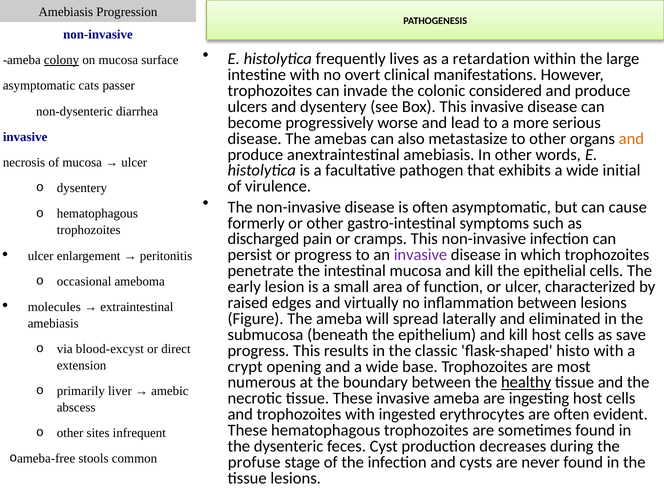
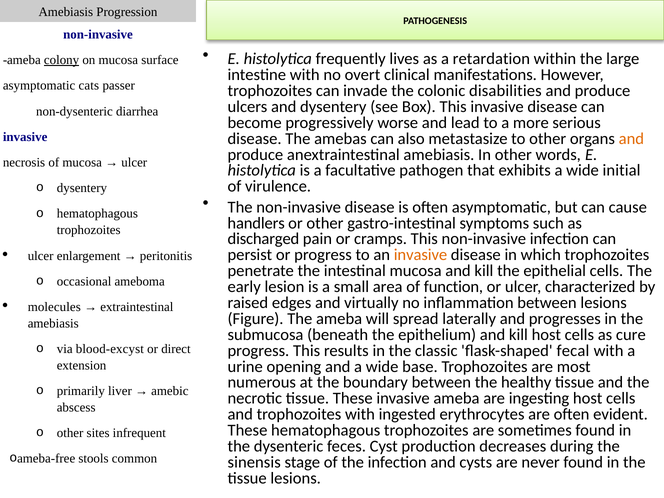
considered: considered -> disabilities
formerly: formerly -> handlers
invasive at (420, 255) colour: purple -> orange
eliminated: eliminated -> progresses
save: save -> cure
histo: histo -> fecal
crypt: crypt -> urine
healthy underline: present -> none
profuse: profuse -> sinensis
